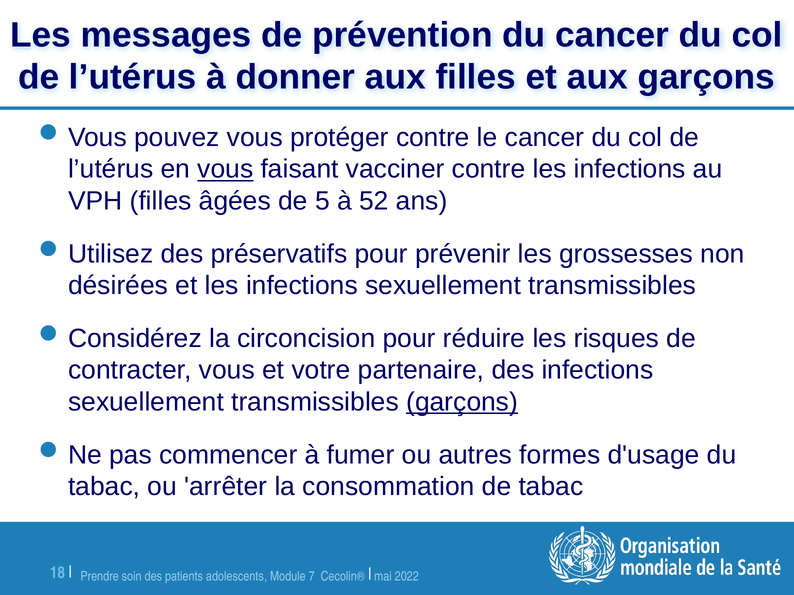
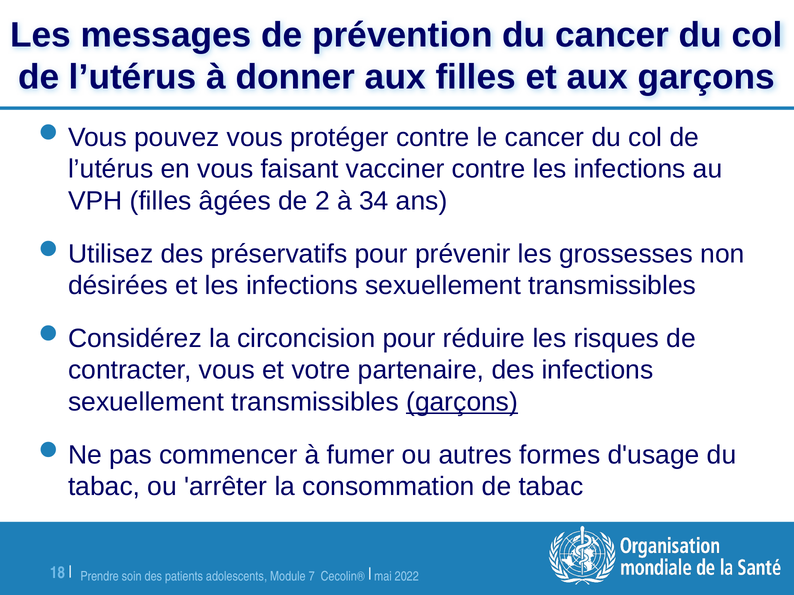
vous at (225, 169) underline: present -> none
5: 5 -> 2
52: 52 -> 34
